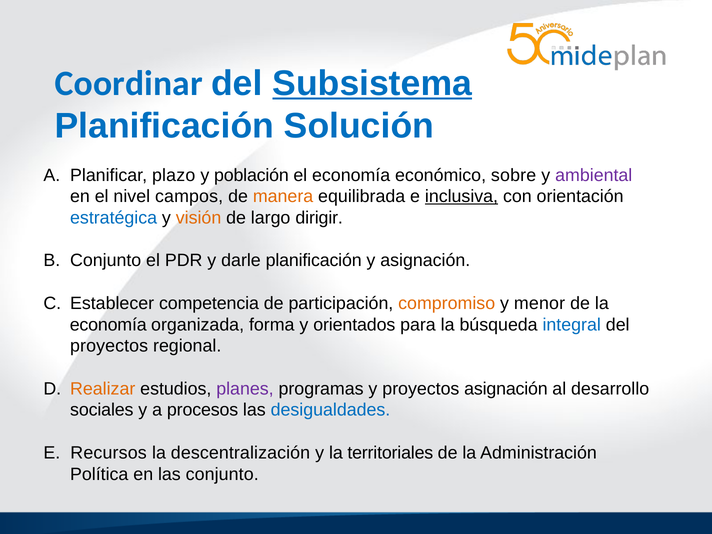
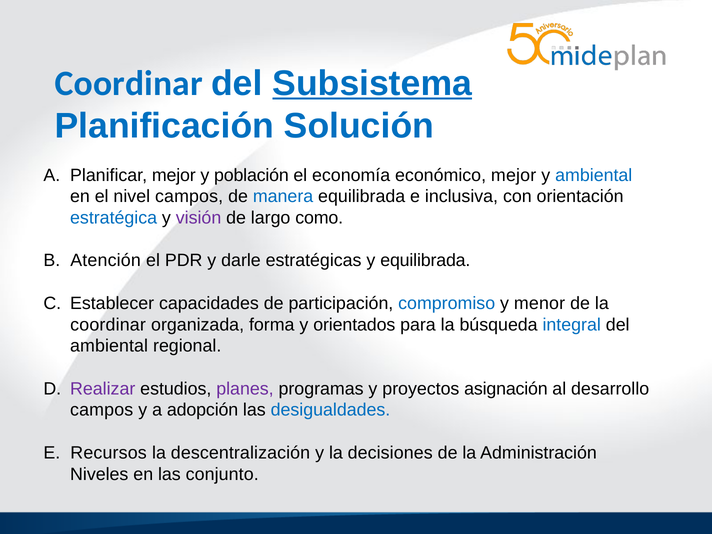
Planificar plazo: plazo -> mejor
económico sobre: sobre -> mejor
ambiental at (594, 175) colour: purple -> blue
manera colour: orange -> blue
inclusiva underline: present -> none
visión colour: orange -> purple
dirigir: dirigir -> como
Conjunto at (106, 261): Conjunto -> Atención
darle planificación: planificación -> estratégicas
y asignación: asignación -> equilibrada
competencia: competencia -> capacidades
compromiso colour: orange -> blue
economía at (108, 325): economía -> coordinar
proyectos at (109, 346): proyectos -> ambiental
Realizar colour: orange -> purple
sociales at (102, 410): sociales -> campos
procesos: procesos -> adopción
territoriales: territoriales -> decisiones
Política: Política -> Niveles
